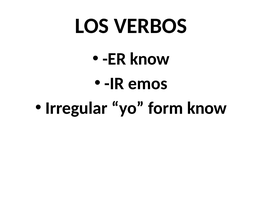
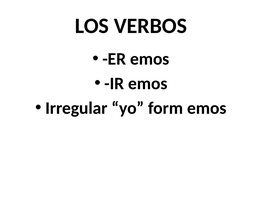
ER know: know -> emos
form know: know -> emos
